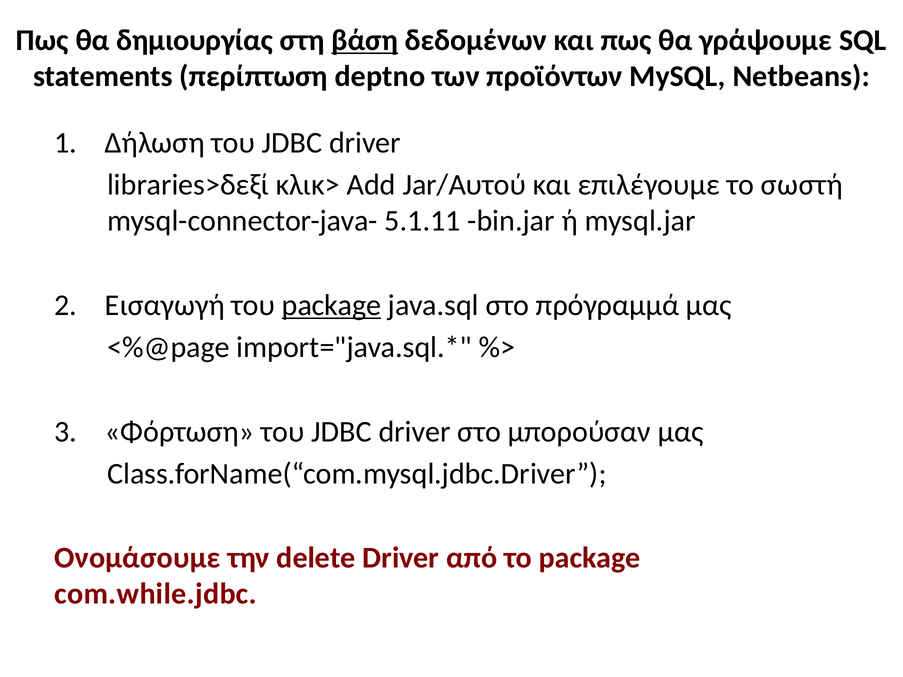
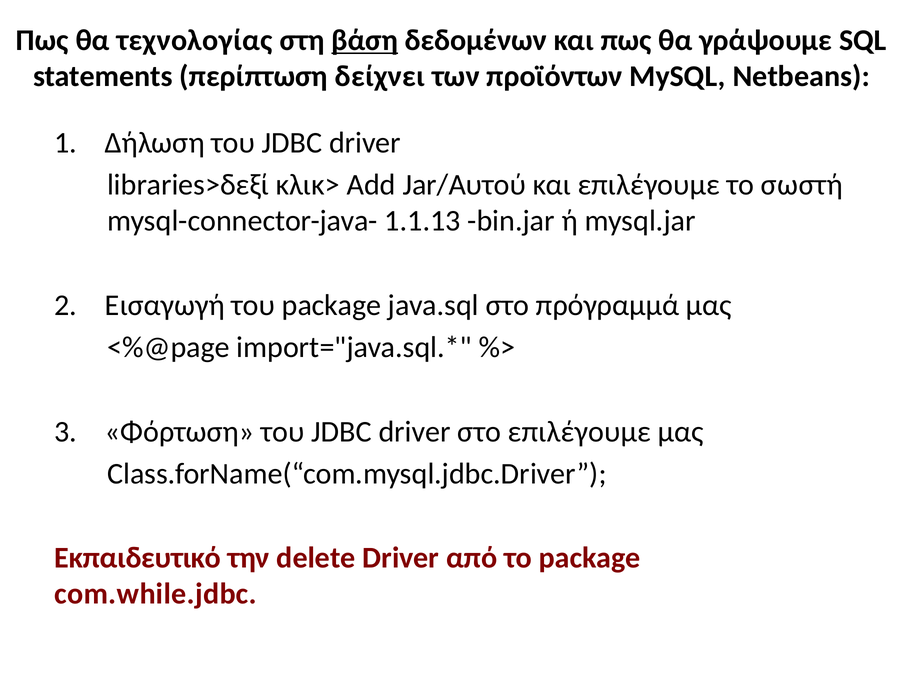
δημιουργίας: δημιουργίας -> τεχνολογίας
deptno: deptno -> δείχνει
5.1.11: 5.1.11 -> 1.1.13
package at (332, 305) underline: present -> none
στο μπορούσαν: μπορούσαν -> επιλέγουμε
Ονομάσουμε: Ονομάσουμε -> Εκπαιδευτικό
